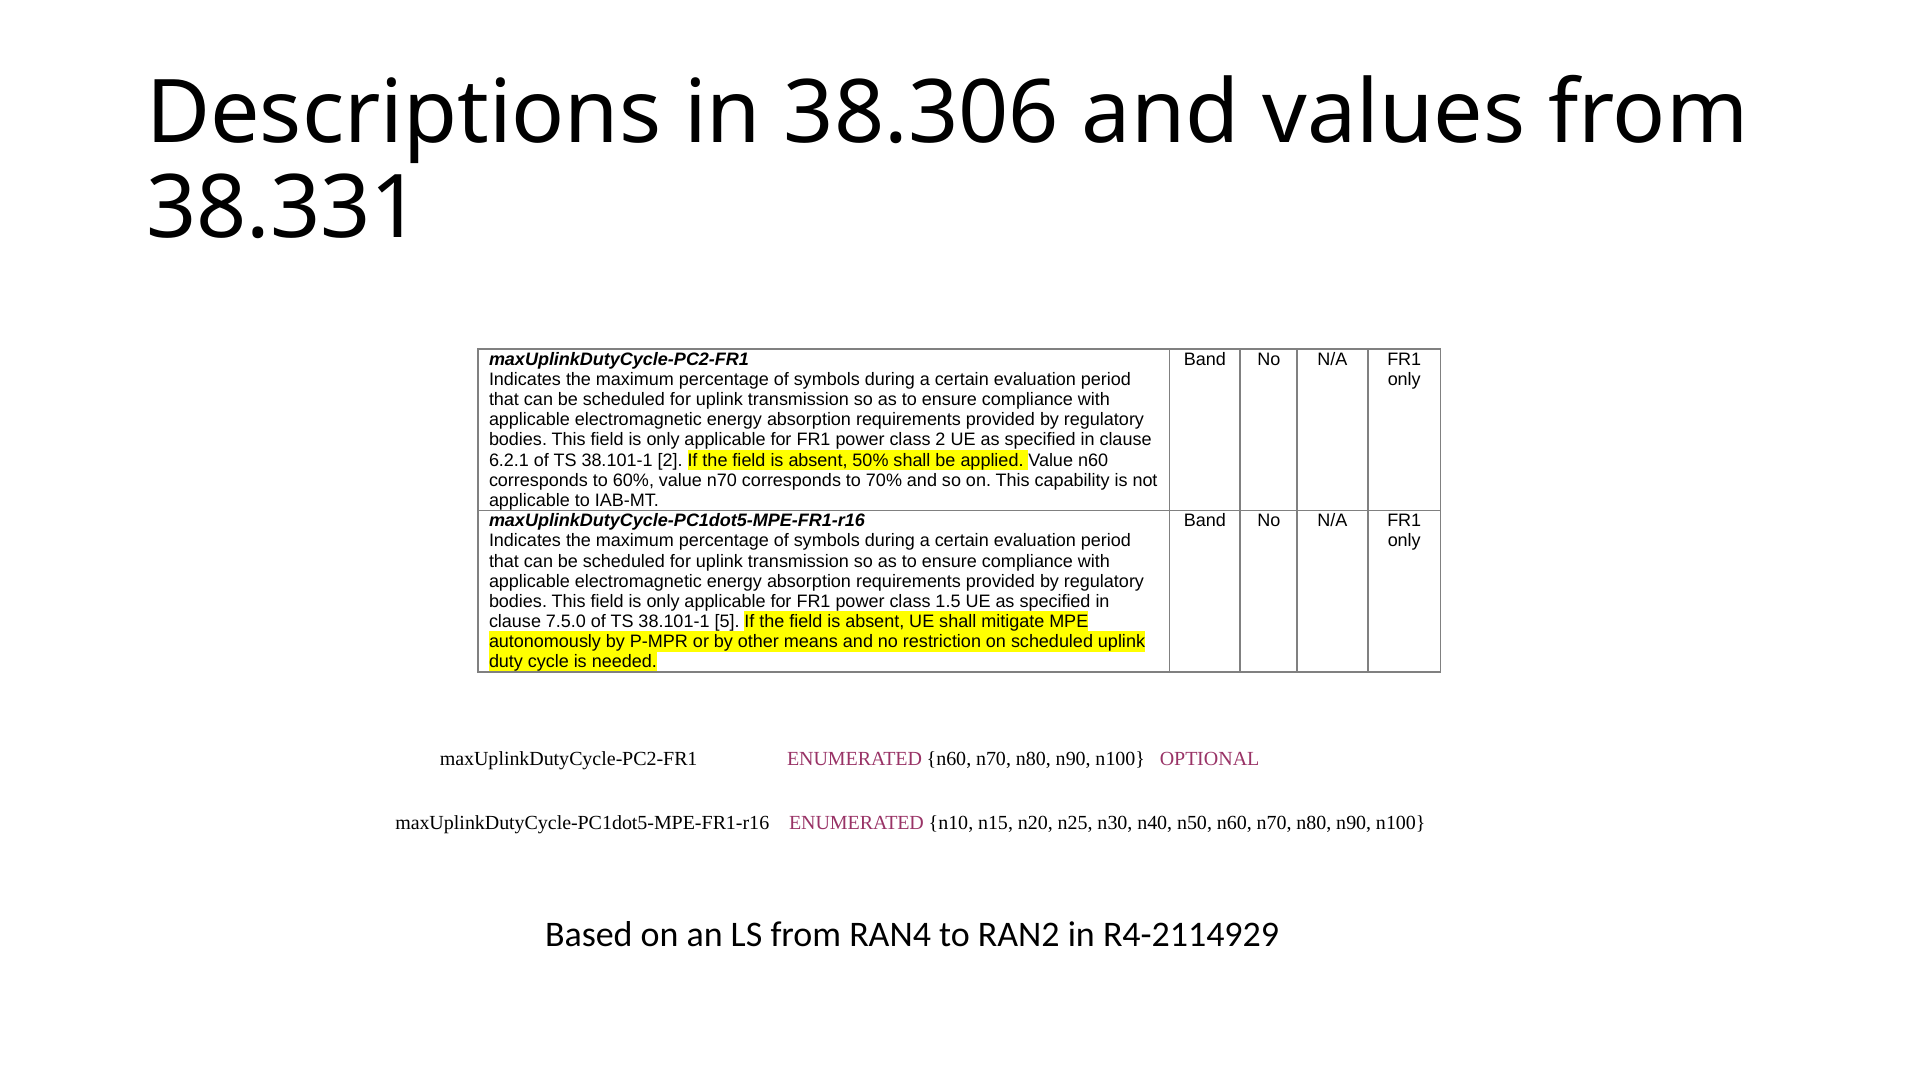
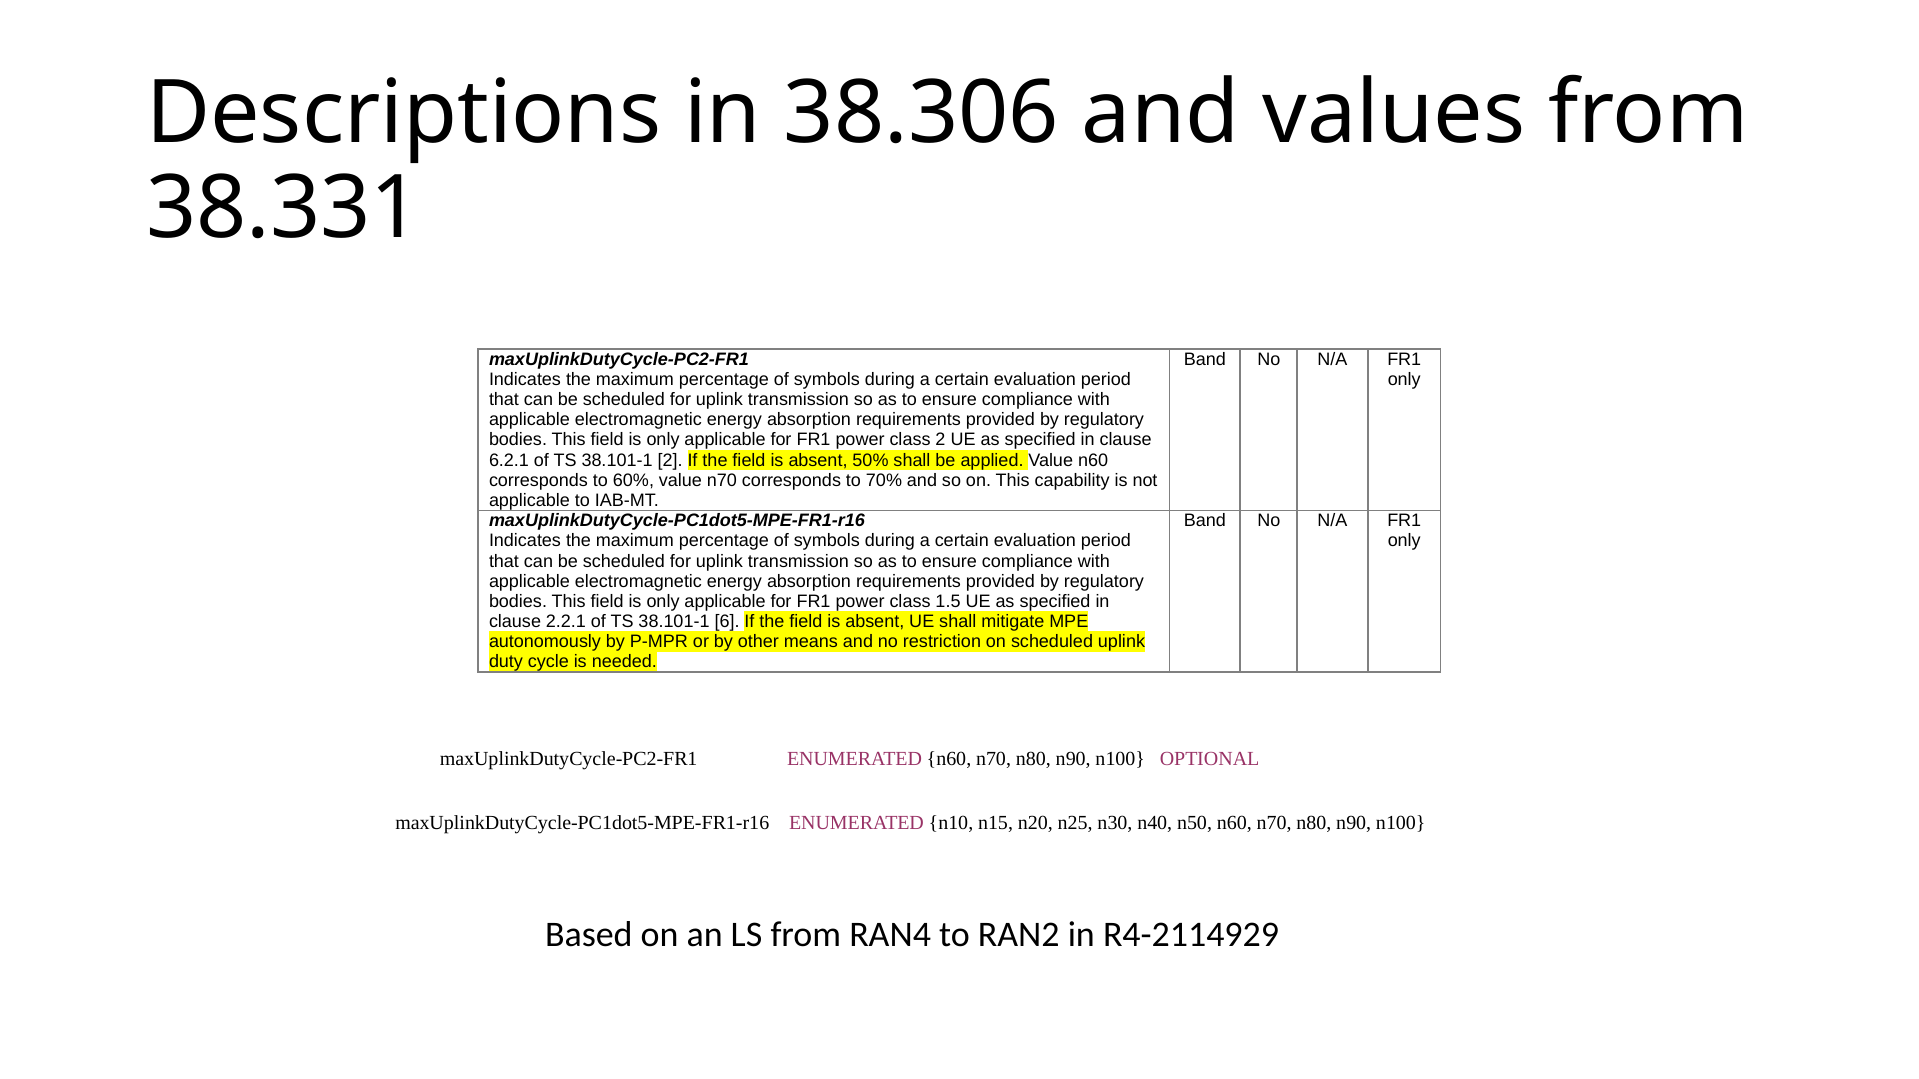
7.5.0: 7.5.0 -> 2.2.1
5: 5 -> 6
